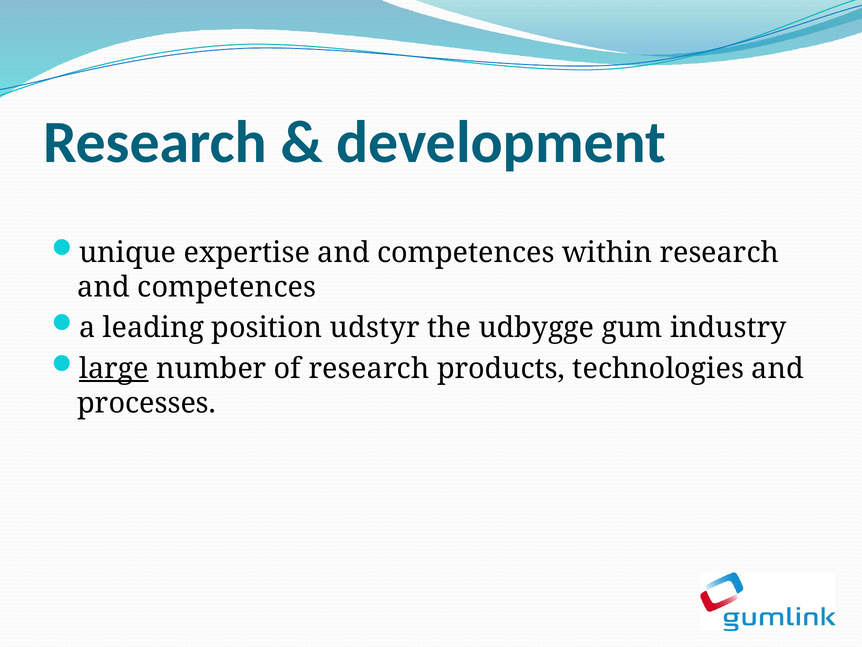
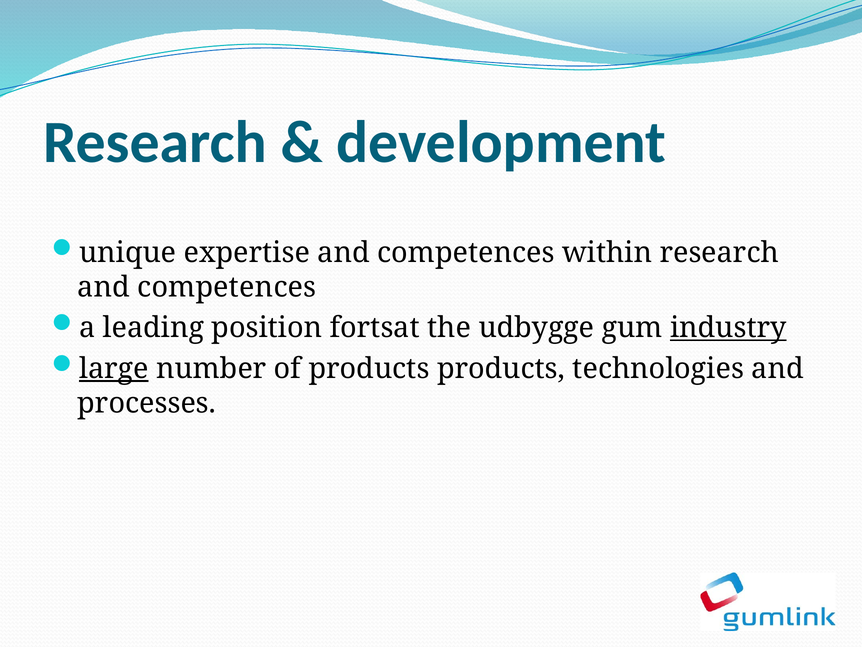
udstyr: udstyr -> fortsat
industry underline: none -> present
of research: research -> products
